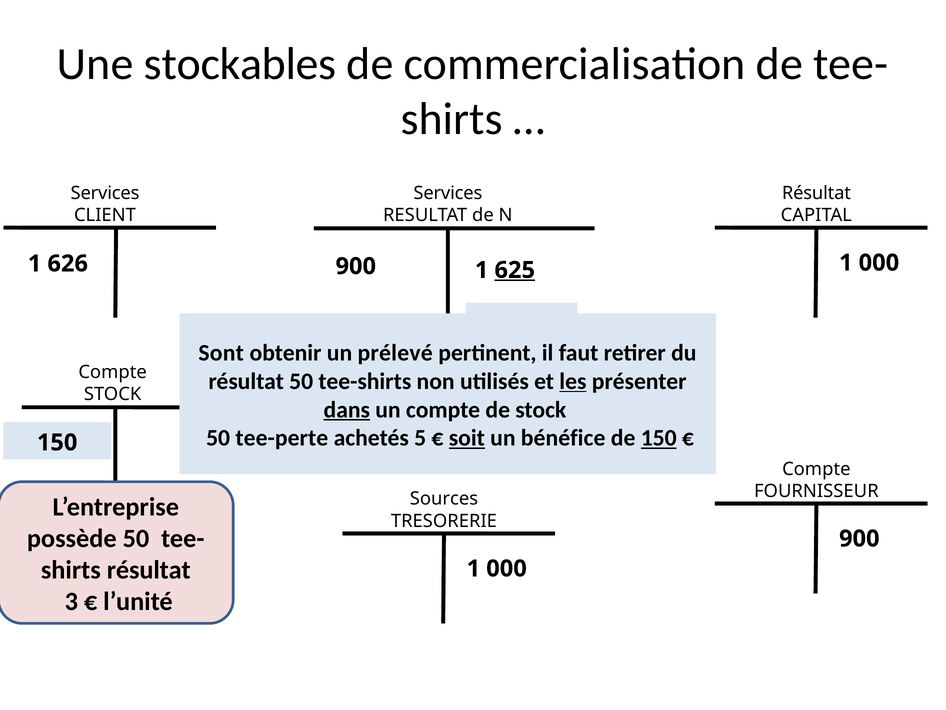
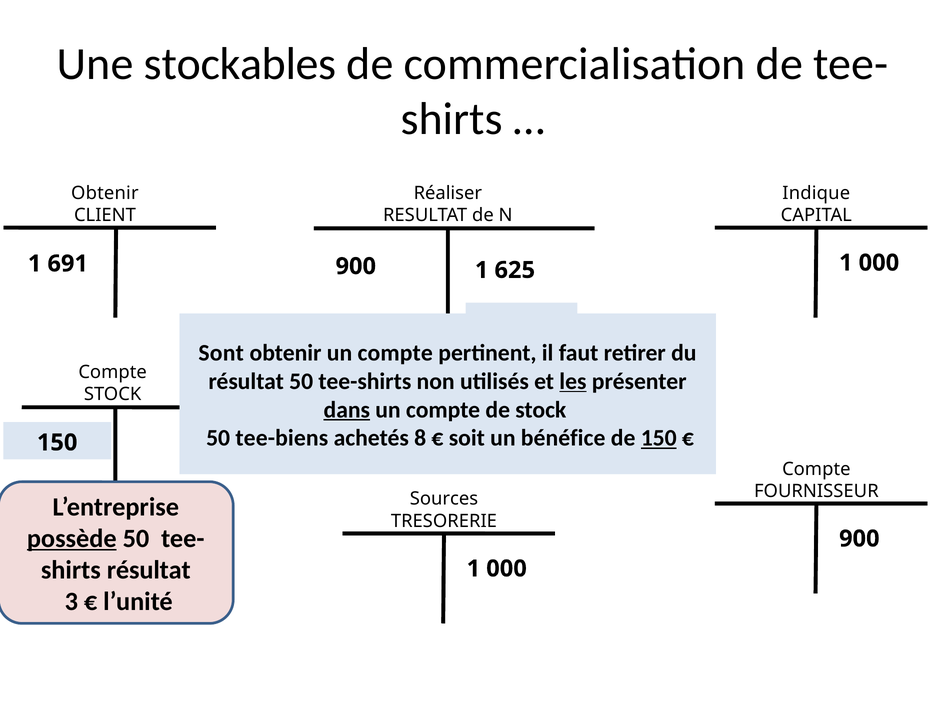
Services at (448, 193): Services -> Réaliser
Services at (105, 193): Services -> Obtenir
Résultat at (816, 193): Résultat -> Indique
626: 626 -> 691
625 underline: present -> none
obtenir un prélevé: prélevé -> compte
tee-perte: tee-perte -> tee-biens
5: 5 -> 8
soit underline: present -> none
possède underline: none -> present
